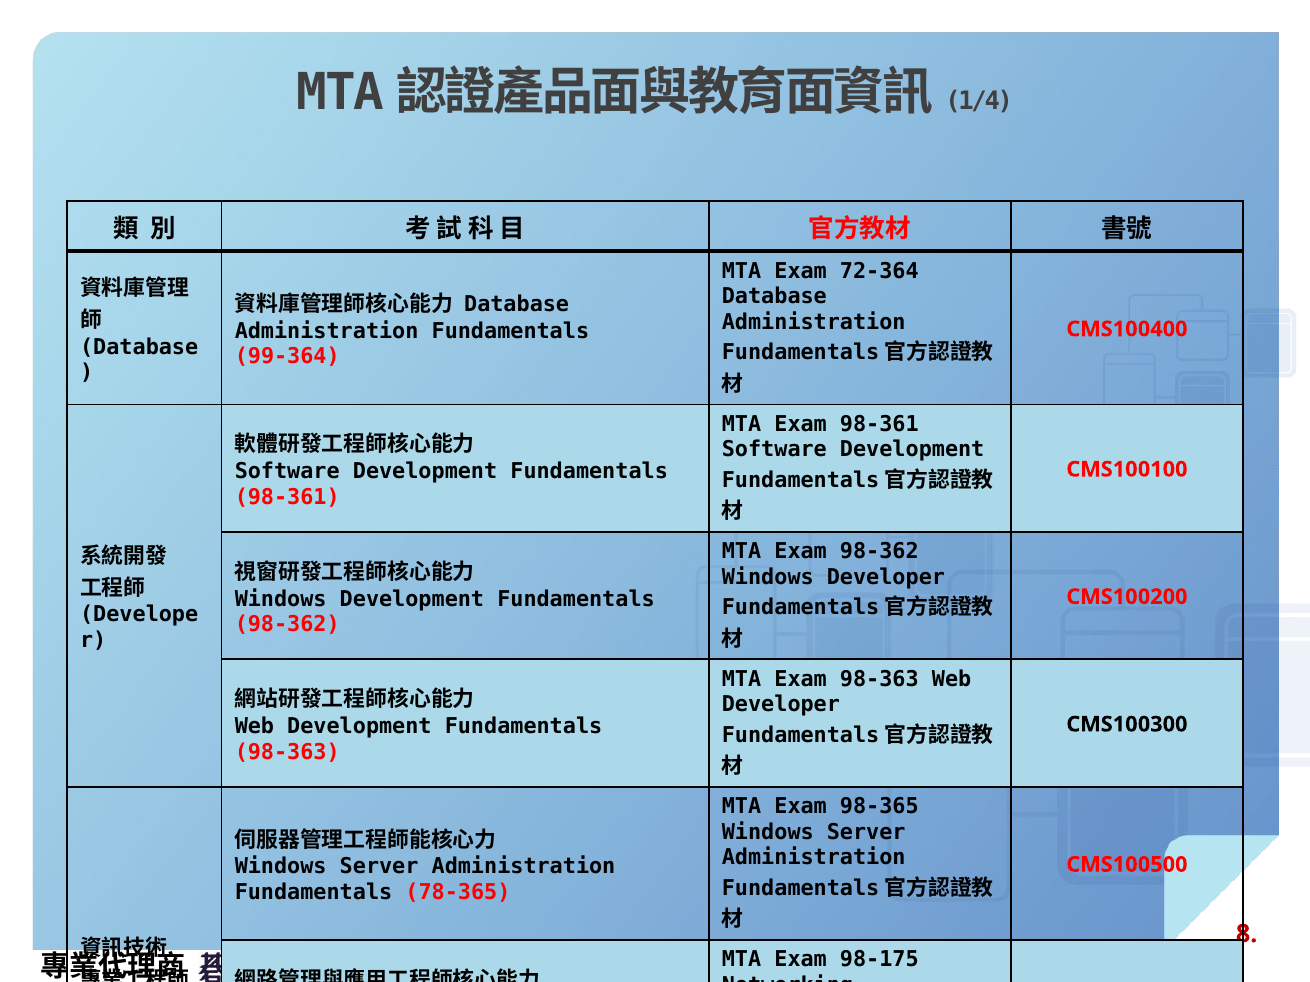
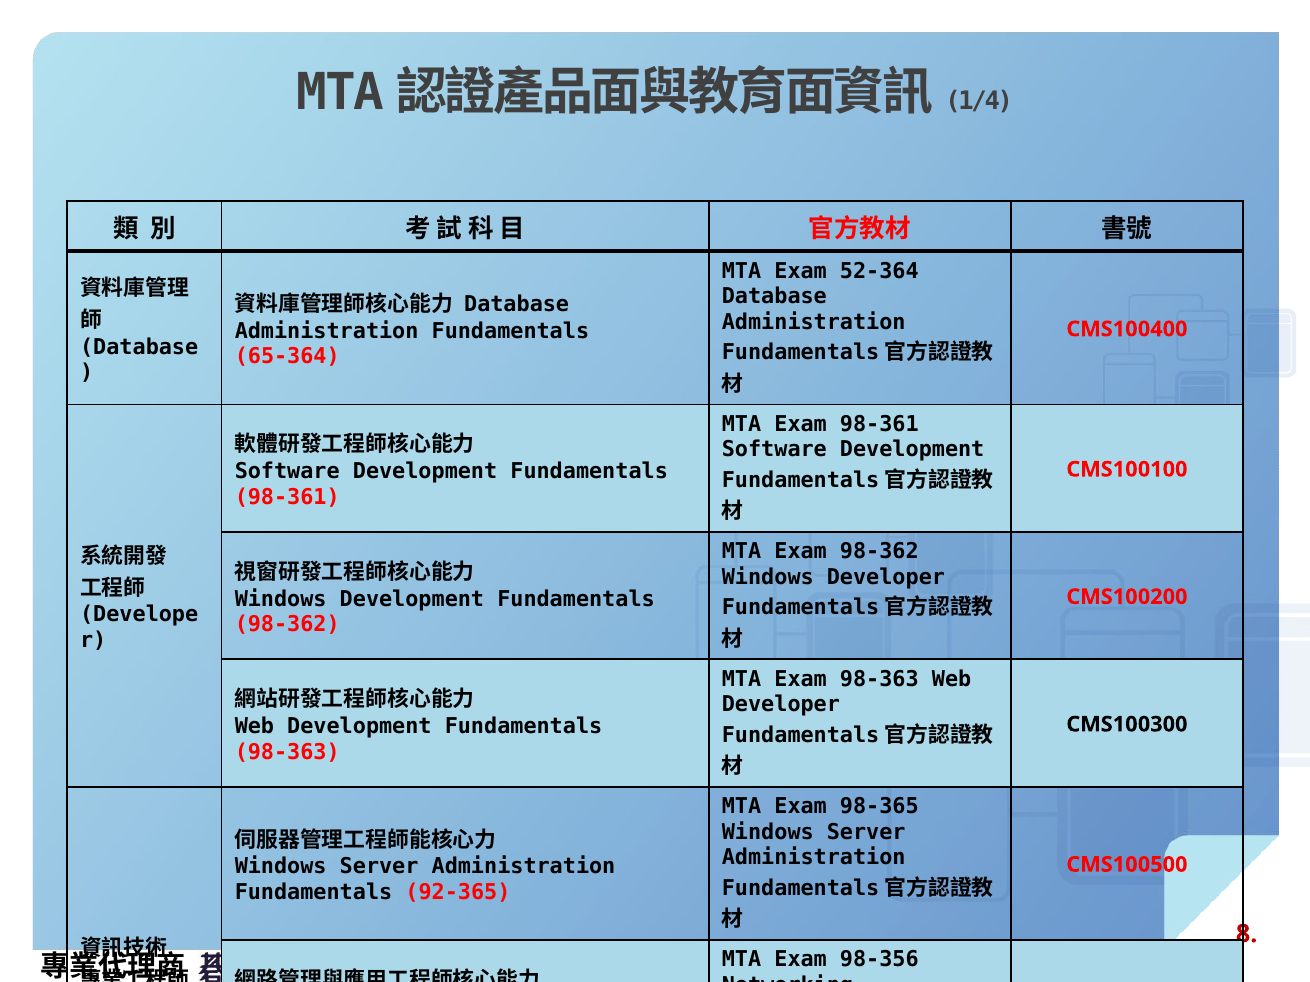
72-364: 72-364 -> 52-364
99-364: 99-364 -> 65-364
78-365: 78-365 -> 92-365
98-175: 98-175 -> 98-356
